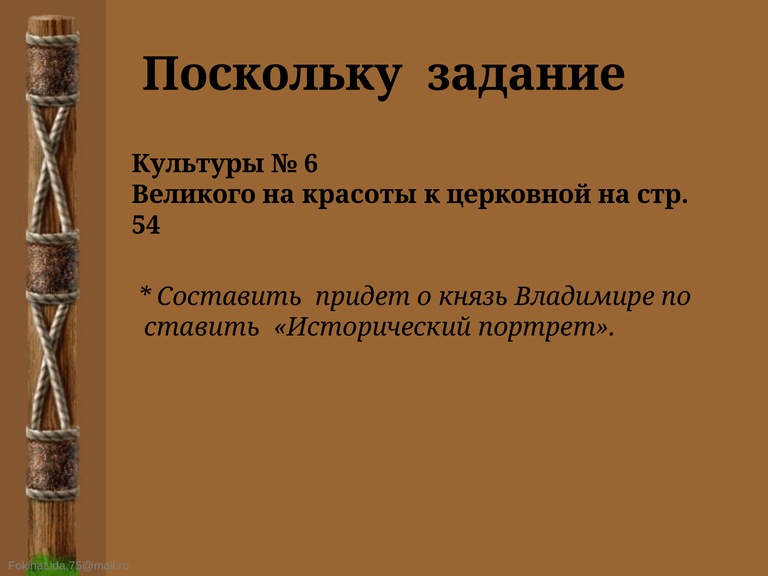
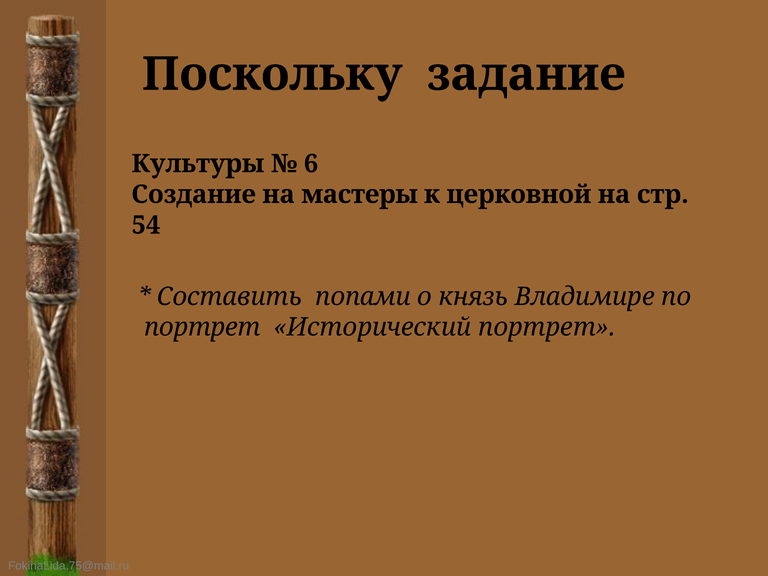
Великого: Великого -> Создание
красоты: красоты -> мастеры
придет: придет -> попами
ставить at (202, 328): ставить -> портрет
